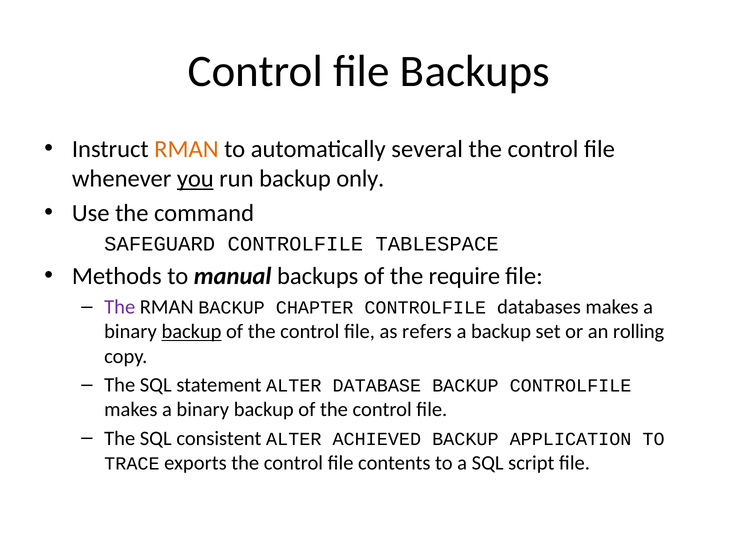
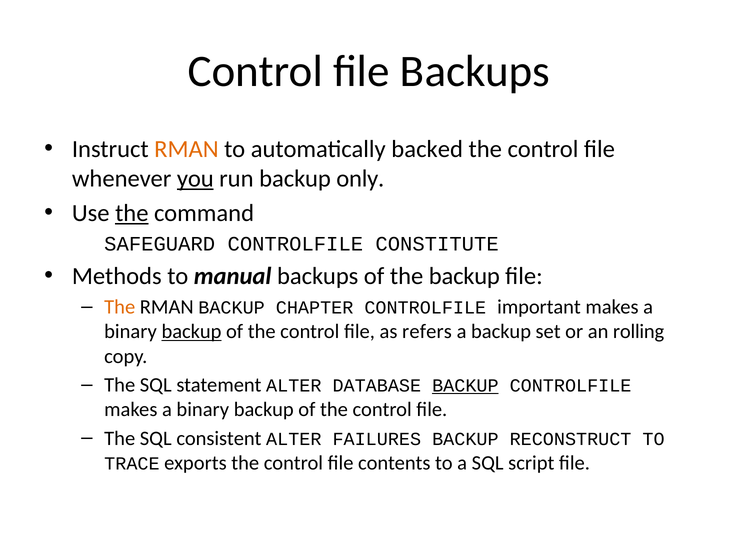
several: several -> backed
the at (132, 213) underline: none -> present
TABLESPACE: TABLESPACE -> CONSTITUTE
the require: require -> backup
The at (120, 307) colour: purple -> orange
databases: databases -> important
BACKUP at (465, 386) underline: none -> present
ACHIEVED: ACHIEVED -> FAILURES
APPLICATION: APPLICATION -> RECONSTRUCT
